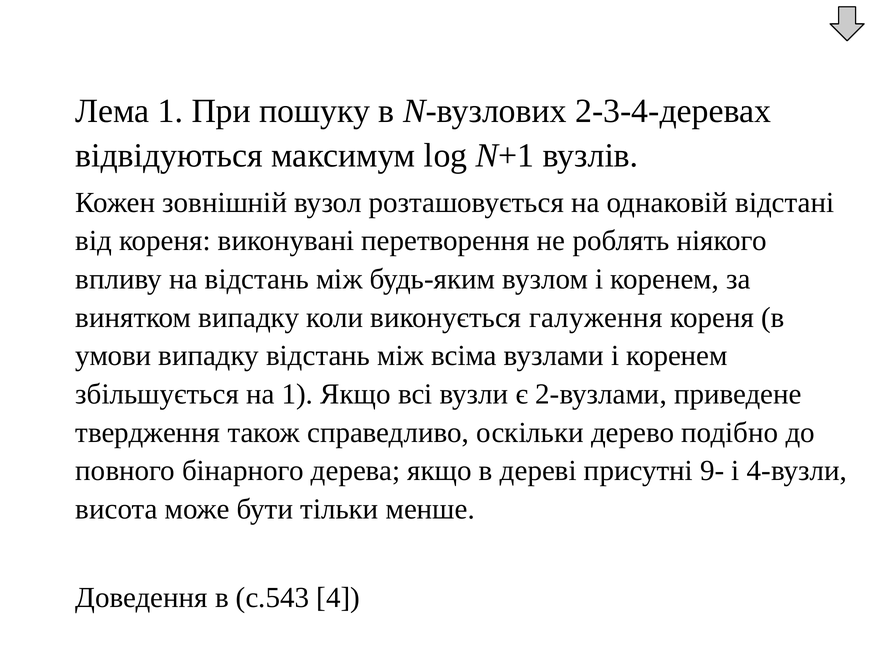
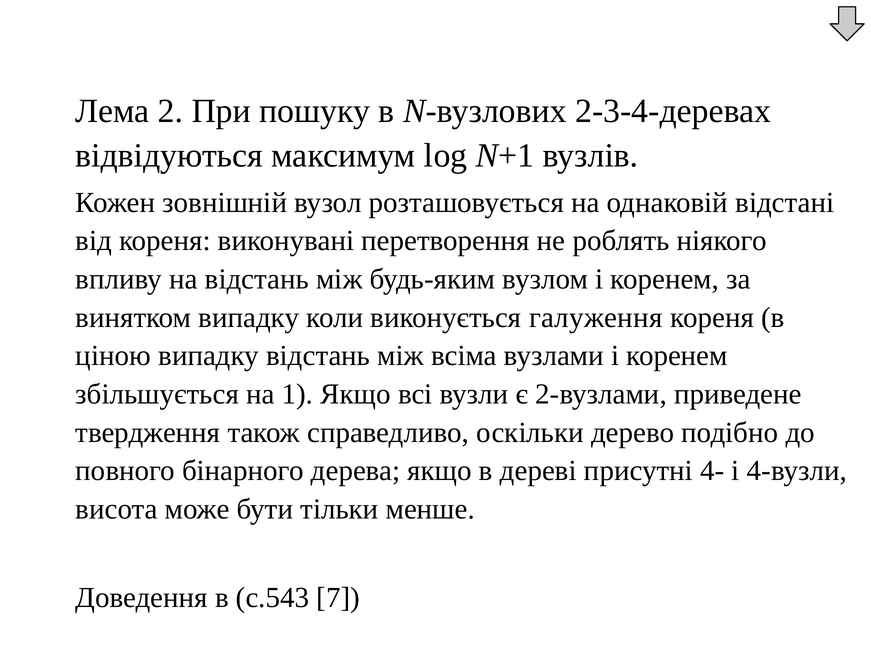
Лема 1: 1 -> 2
умови: умови -> ціною
9-: 9- -> 4-
4: 4 -> 7
